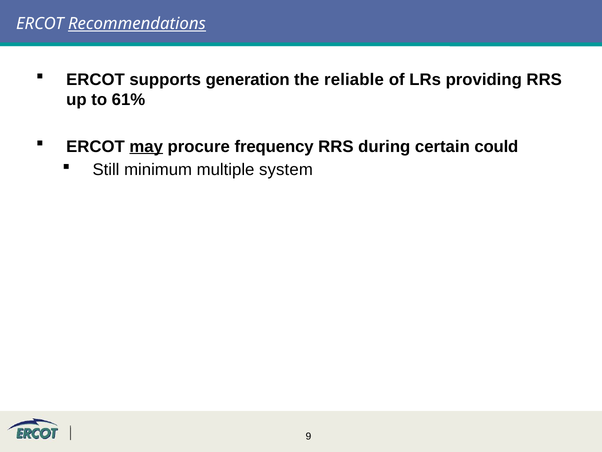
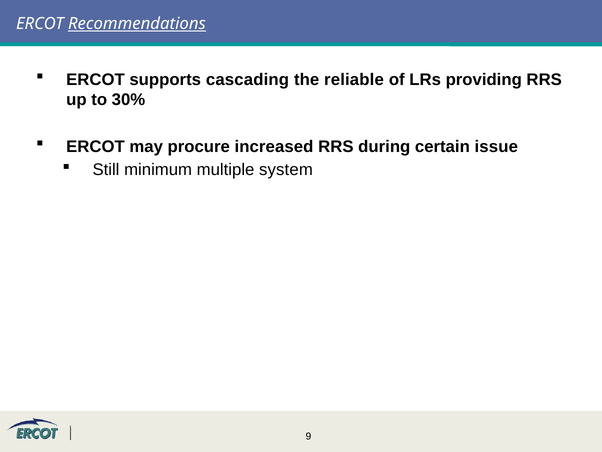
generation: generation -> cascading
61%: 61% -> 30%
may underline: present -> none
frequency: frequency -> increased
could: could -> issue
